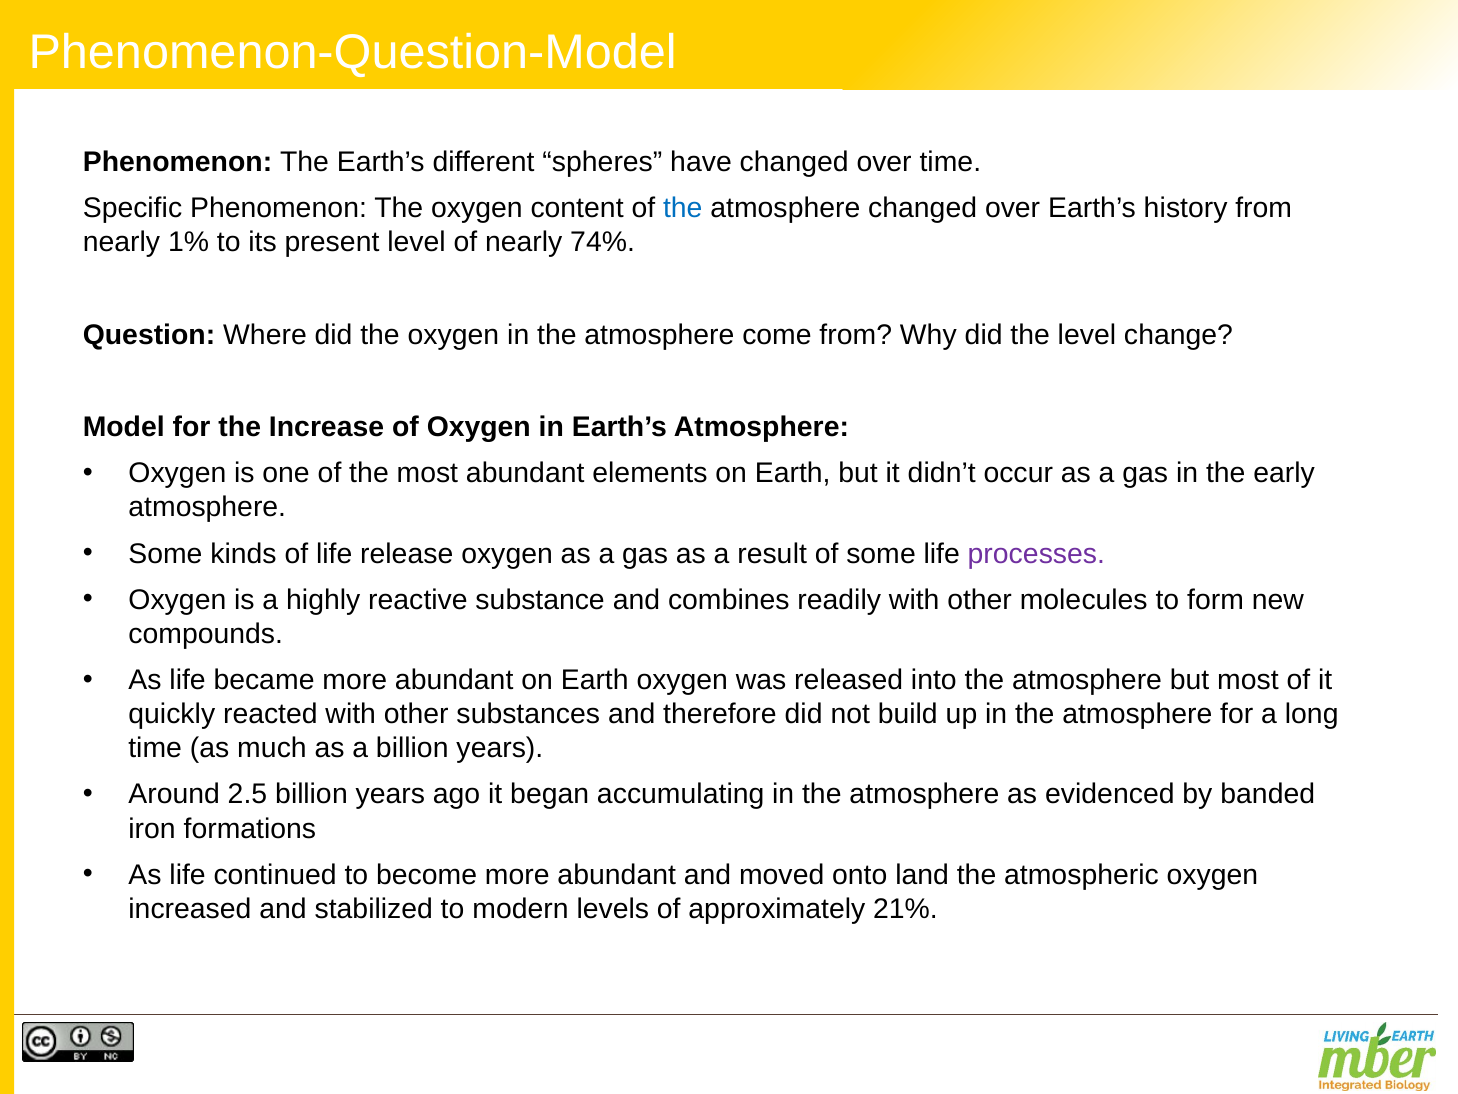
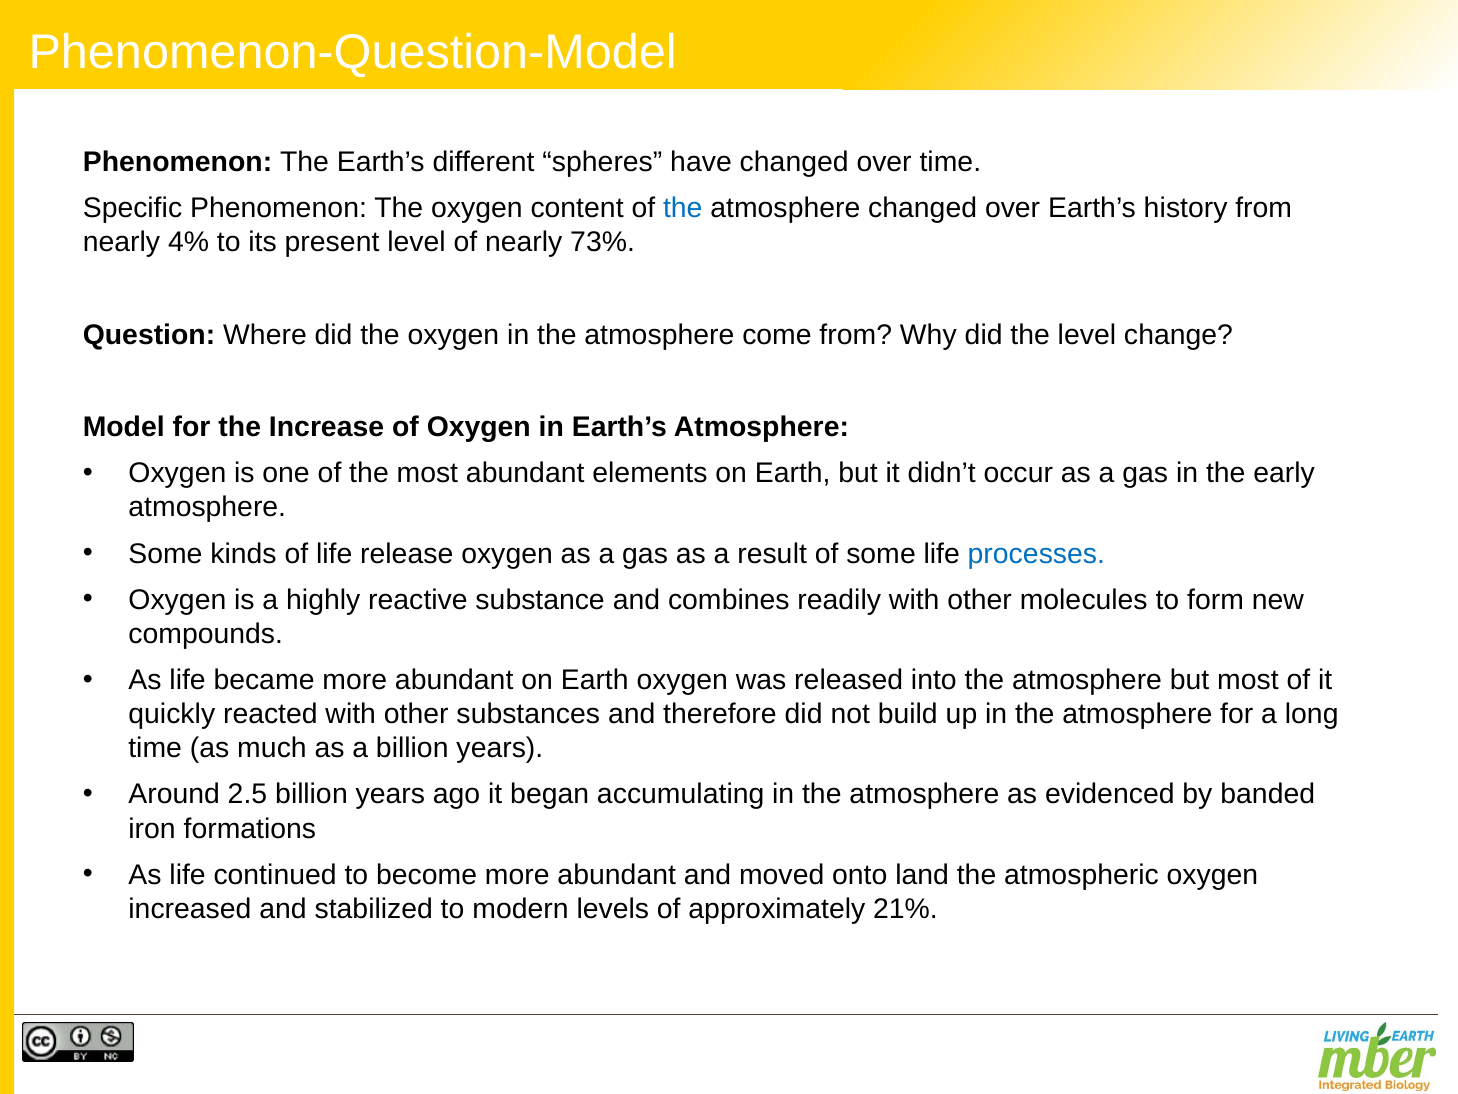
1%: 1% -> 4%
74%: 74% -> 73%
processes colour: purple -> blue
